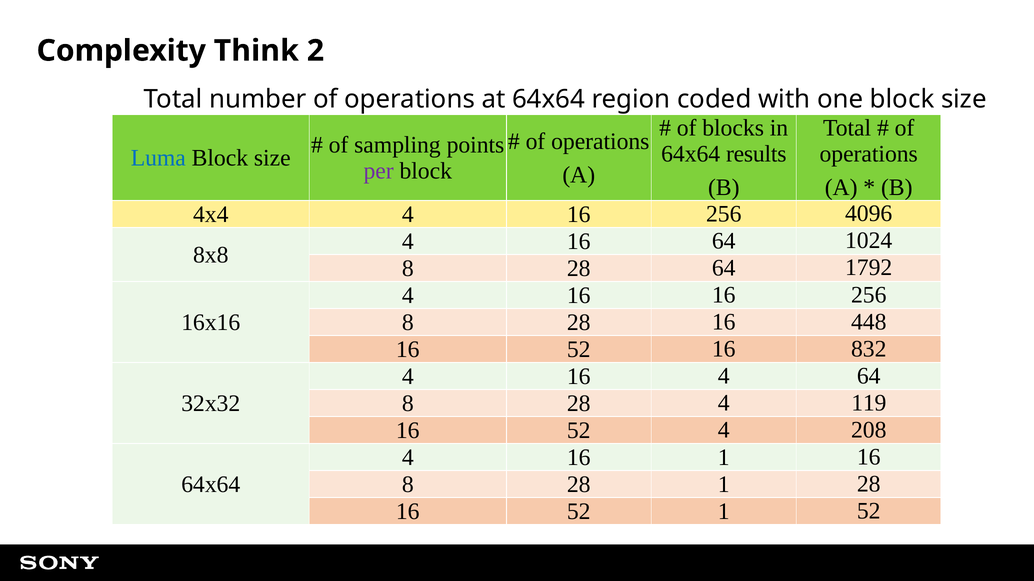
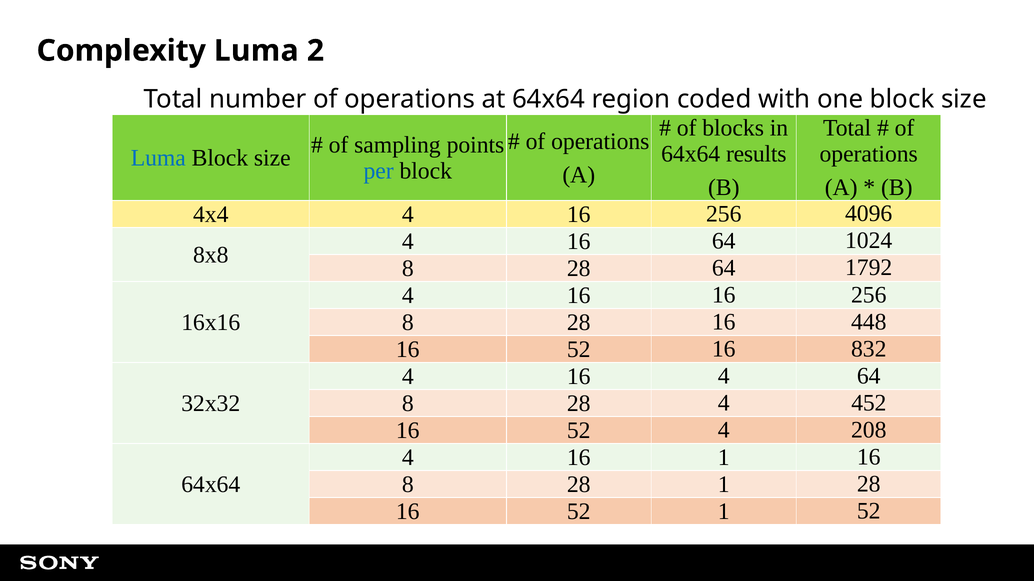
Complexity Think: Think -> Luma
per colour: purple -> blue
119: 119 -> 452
